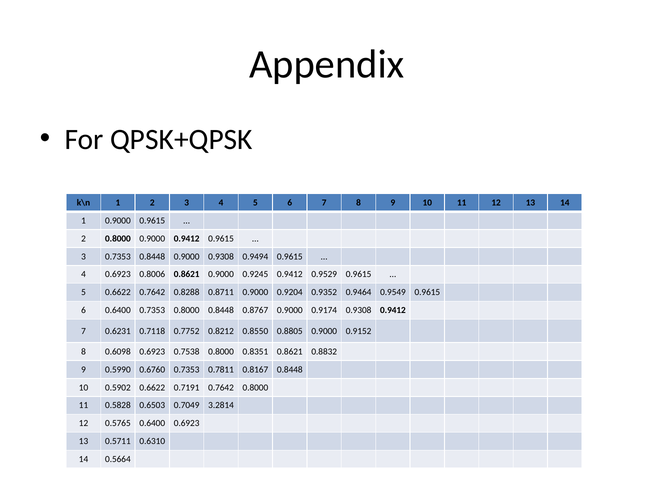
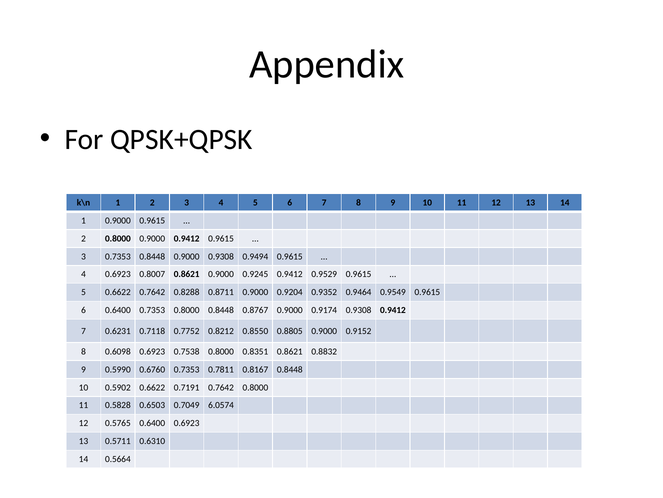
0.8006: 0.8006 -> 0.8007
3.2814: 3.2814 -> 6.0574
